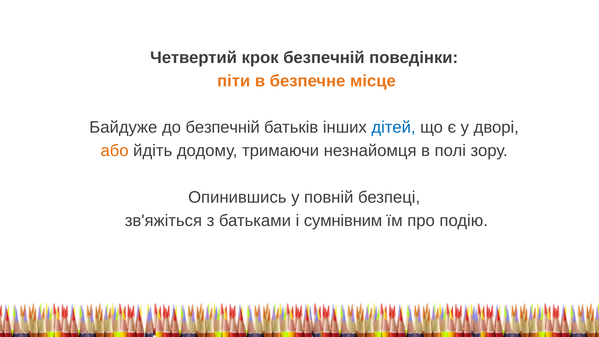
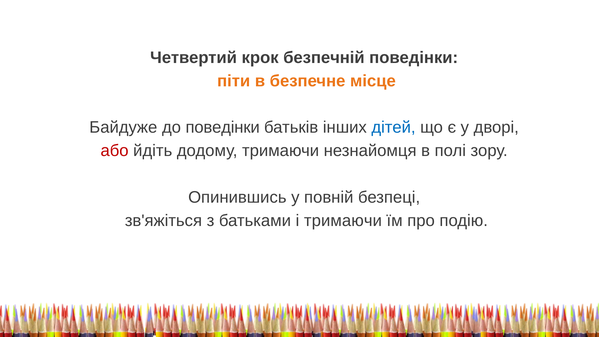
до безпечній: безпечній -> поведінки
або colour: orange -> red
і сумнівним: сумнівним -> тримаючи
